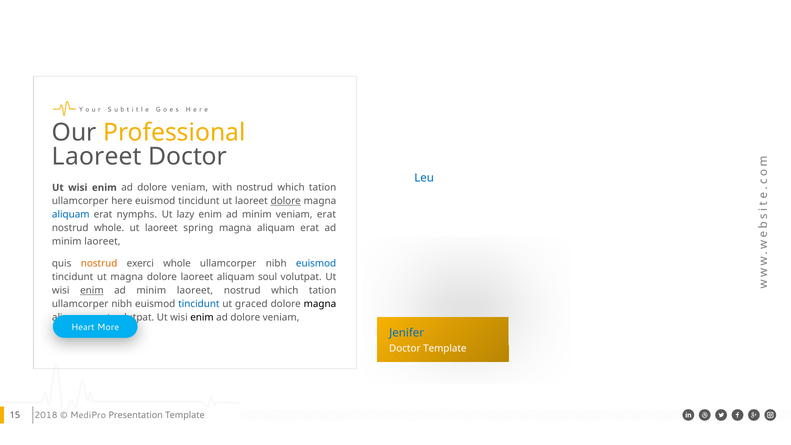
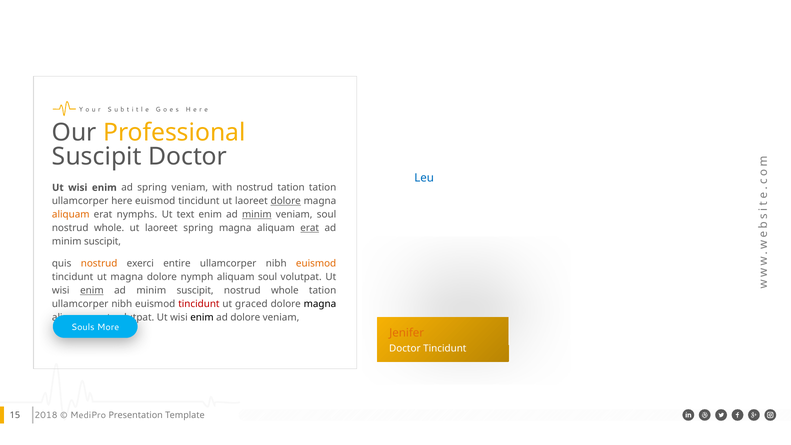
Laoreet at (97, 157): Laoreet -> Suscipit
dolore at (152, 188): dolore -> spring
which at (291, 188): which -> tation
aliquam at (71, 215) colour: blue -> orange
lazy: lazy -> text
minim at (257, 215) underline: none -> present
veniam erat: erat -> soul
erat at (310, 228) underline: none -> present
laoreet at (102, 242): laoreet -> suscipit
exerci whole: whole -> entire
euismod at (316, 263) colour: blue -> orange
dolore laoreet: laoreet -> nymph
laoreet at (195, 290): laoreet -> suscipit
which at (285, 290): which -> whole
tincidunt at (199, 304) colour: blue -> red
Heart: Heart -> Souls
Jenifer colour: blue -> orange
Doctor Template: Template -> Tincidunt
